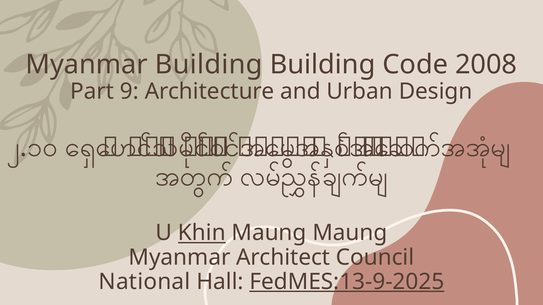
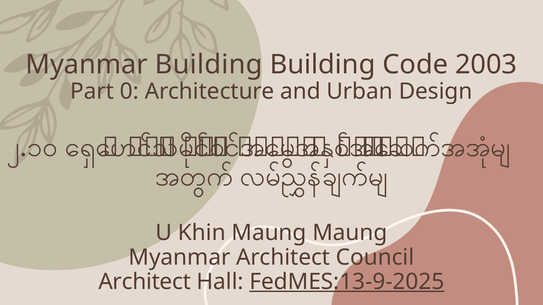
2008: 2008 -> 2003
9: 9 -> 0
Khin underline: present -> none
National at (144, 282): National -> Architect
